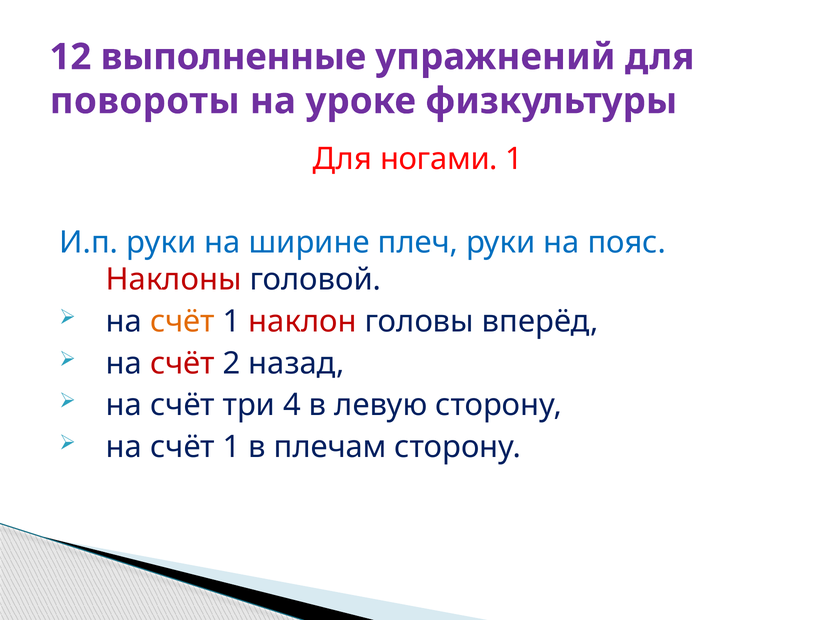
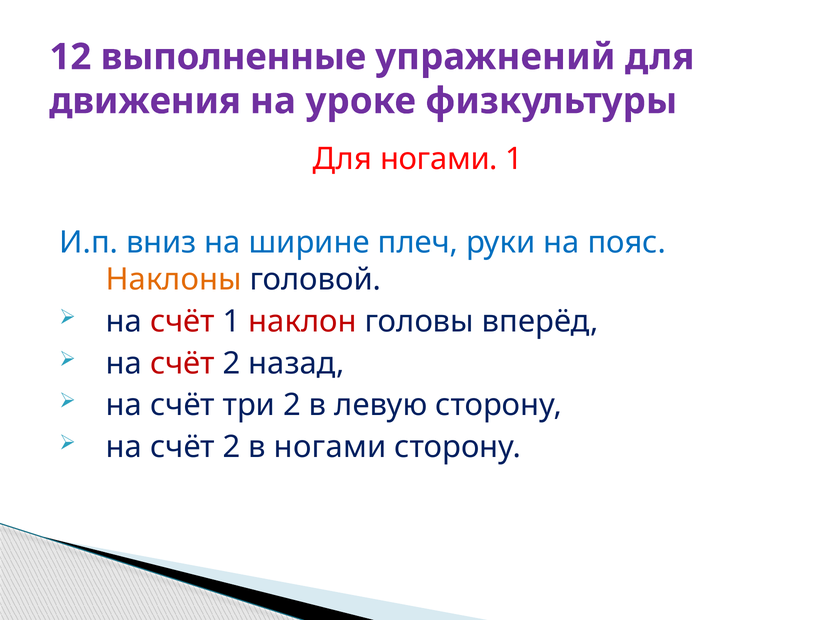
повороты: повороты -> движения
И.п руки: руки -> вниз
Наклоны colour: red -> orange
счёт at (182, 321) colour: orange -> red
три 4: 4 -> 2
1 at (232, 447): 1 -> 2
в плечам: плечам -> ногами
